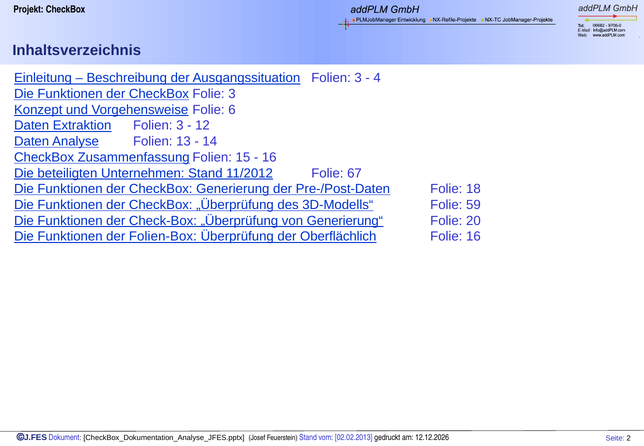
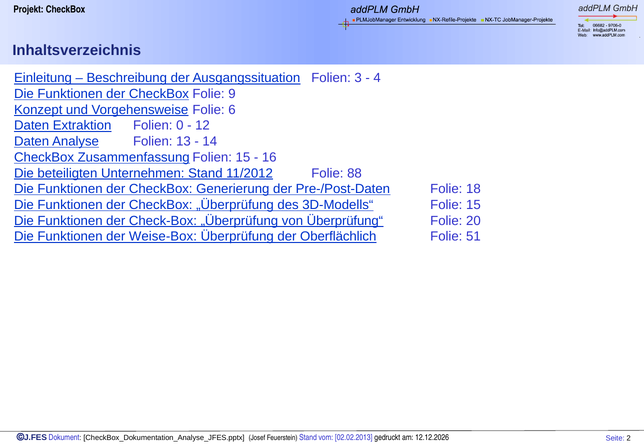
Folie 3: 3 -> 9
Extraktion Folien 3: 3 -> 0
67: 67 -> 88
Folie 59: 59 -> 15
Generierung“: Generierung“ -> Überprüfung“
Folien-Box: Folien-Box -> Weise-Box
Folie 16: 16 -> 51
